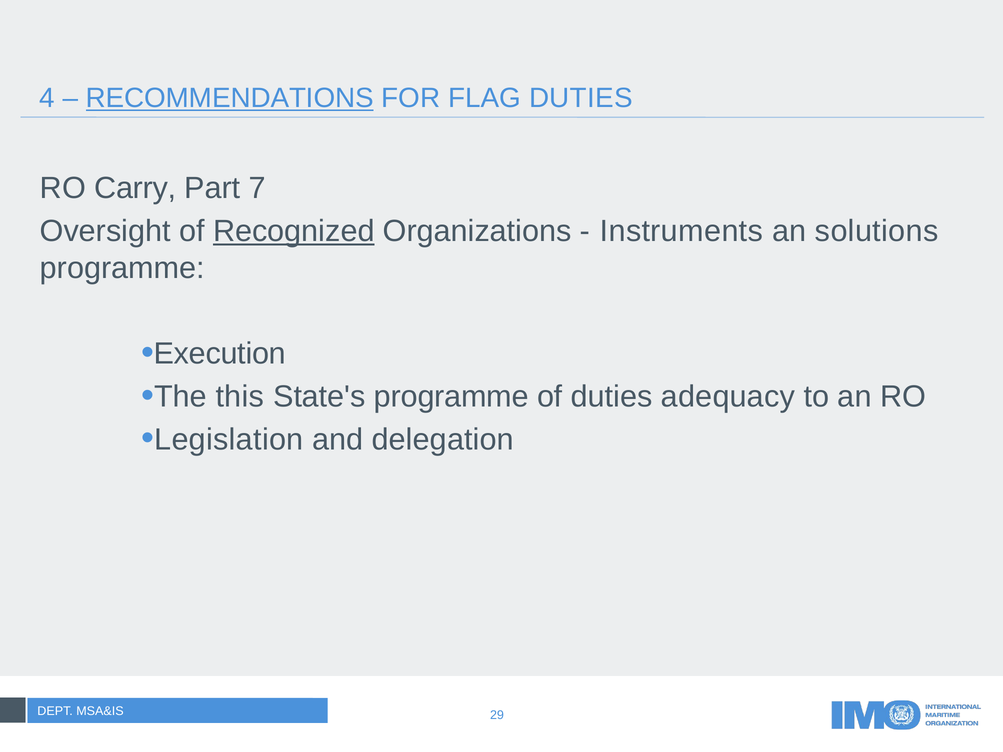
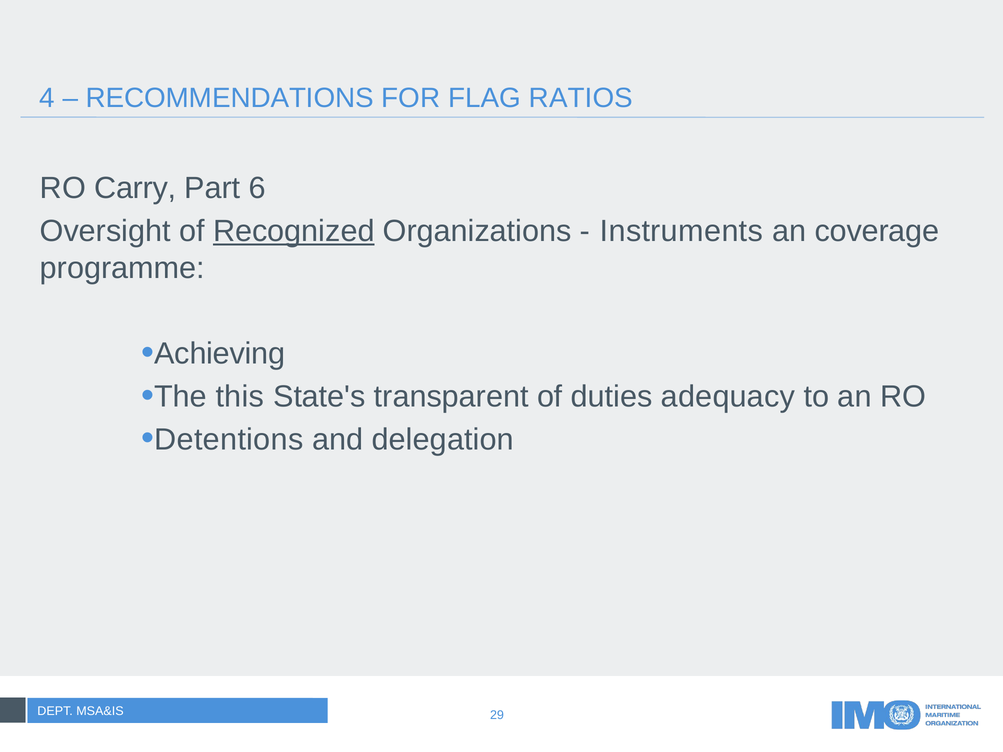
RECOMMENDATIONS underline: present -> none
FLAG DUTIES: DUTIES -> RATIOS
7: 7 -> 6
solutions: solutions -> coverage
Execution: Execution -> Achieving
State's programme: programme -> transparent
Legislation: Legislation -> Detentions
